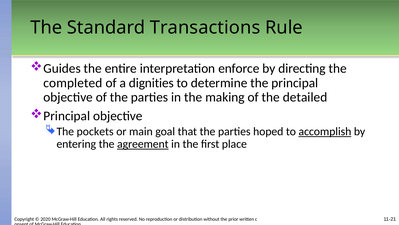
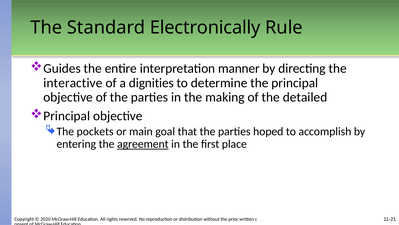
Transactions: Transactions -> Electronically
enforce: enforce -> manner
completed: completed -> interactive
accomplish underline: present -> none
